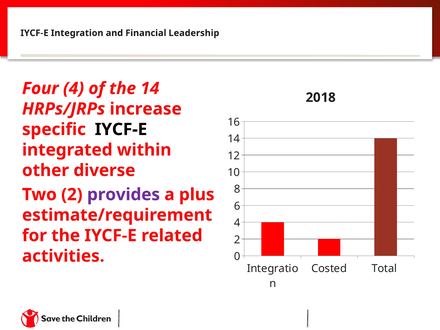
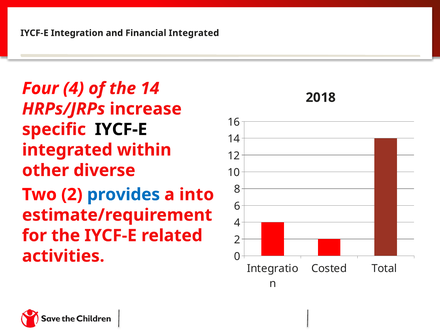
Financial Leadership: Leadership -> Integrated
provides colour: purple -> blue
plus: plus -> into
